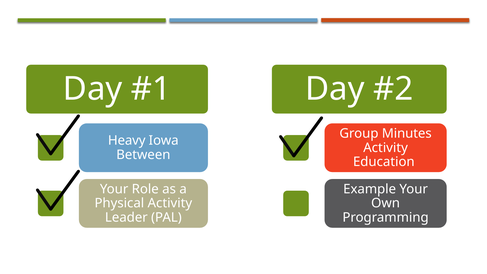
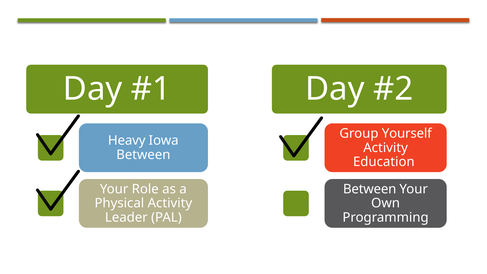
Minutes: Minutes -> Yourself
Example at (370, 189): Example -> Between
